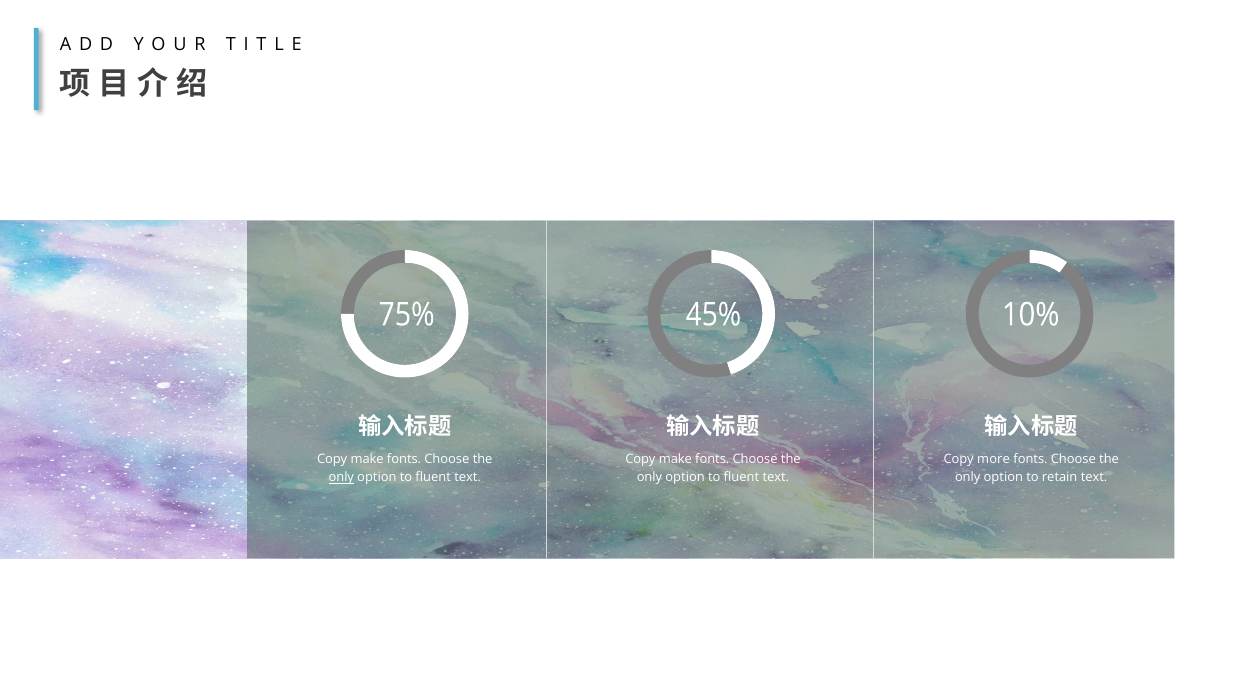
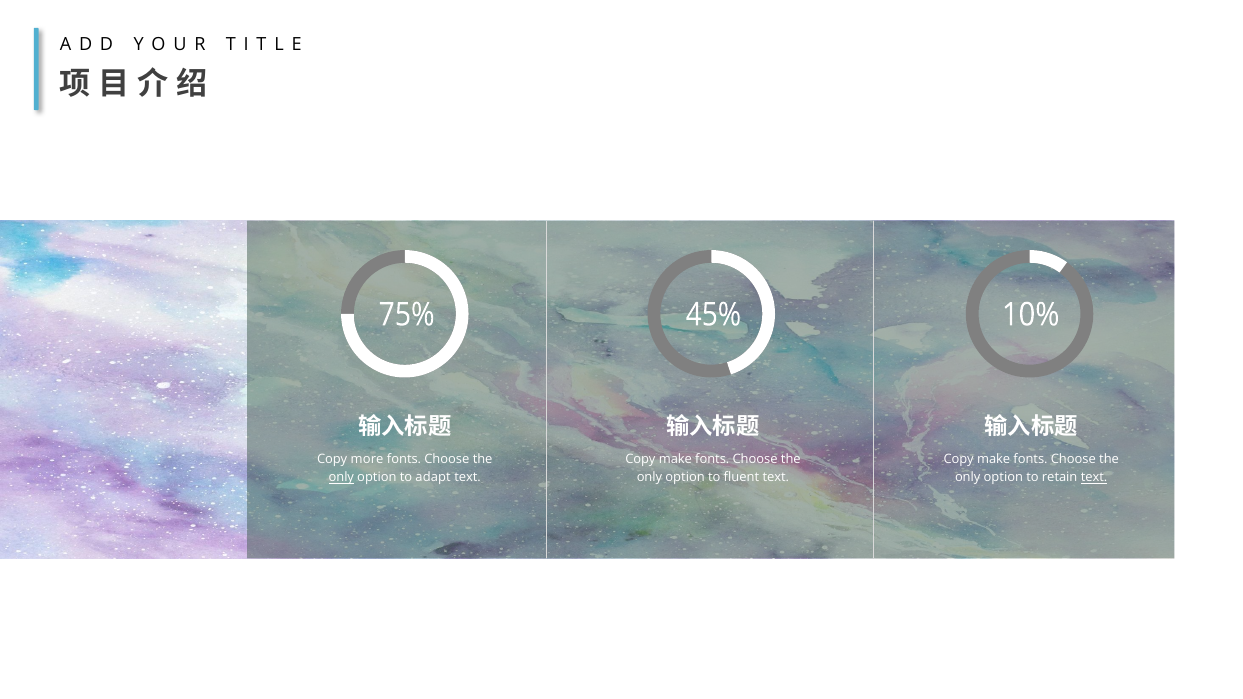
make at (367, 459): make -> more
more at (994, 459): more -> make
fluent at (433, 478): fluent -> adapt
text at (1094, 478) underline: none -> present
